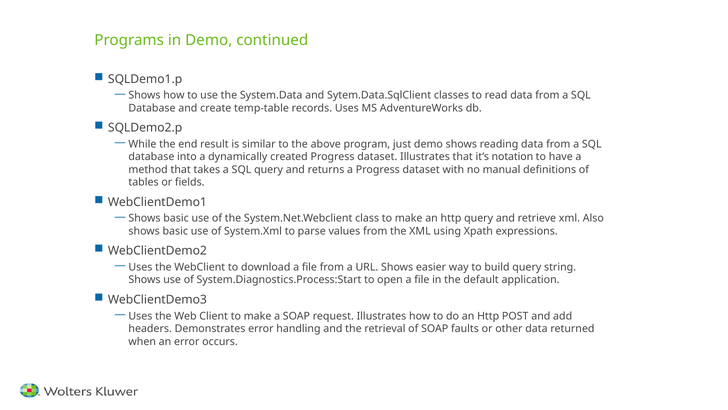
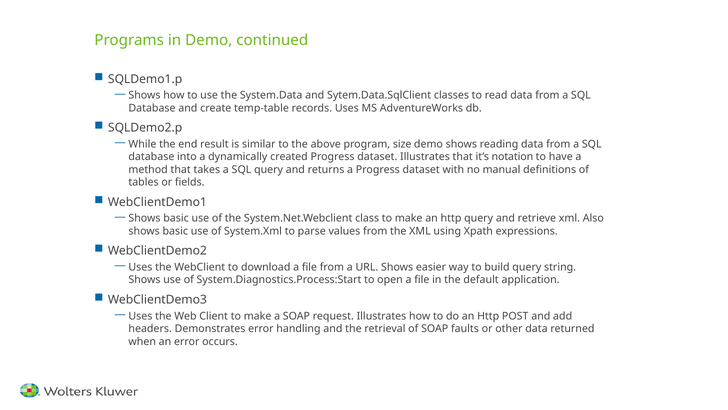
just: just -> size
